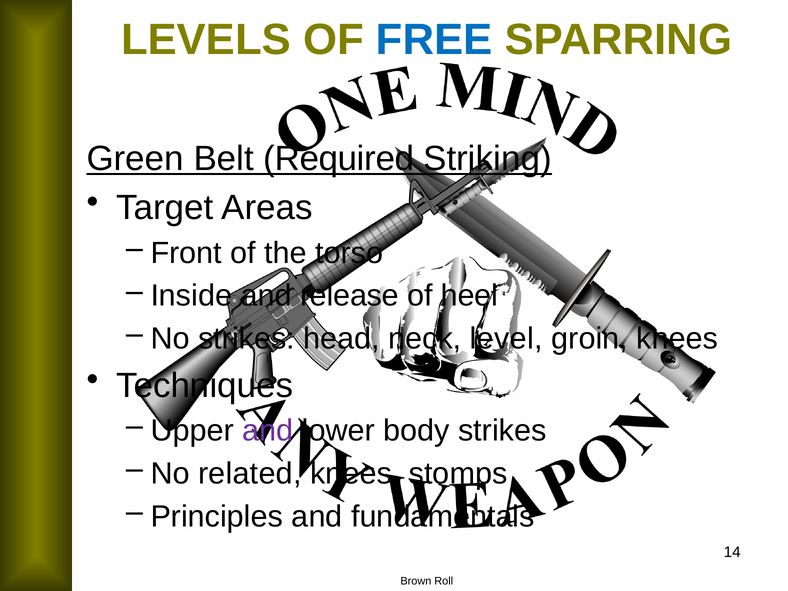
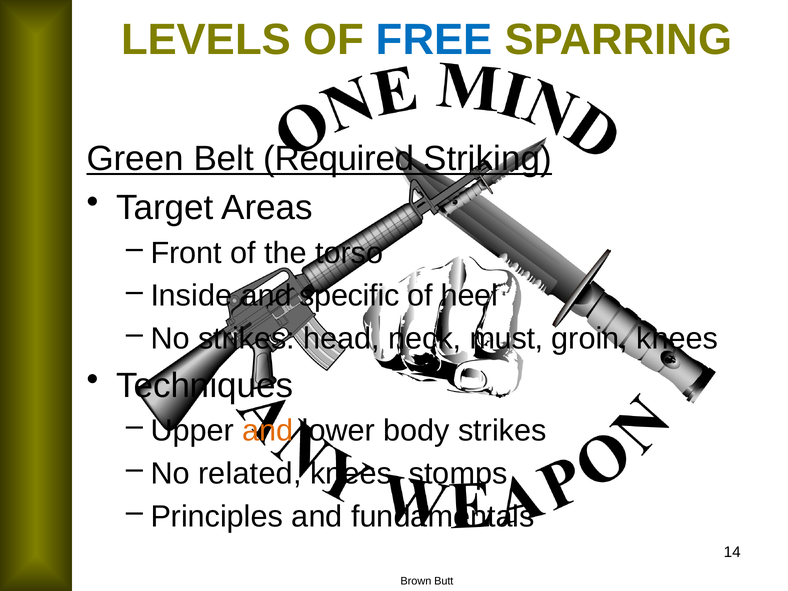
release: release -> specific
level: level -> must
and at (268, 431) colour: purple -> orange
Roll: Roll -> Butt
